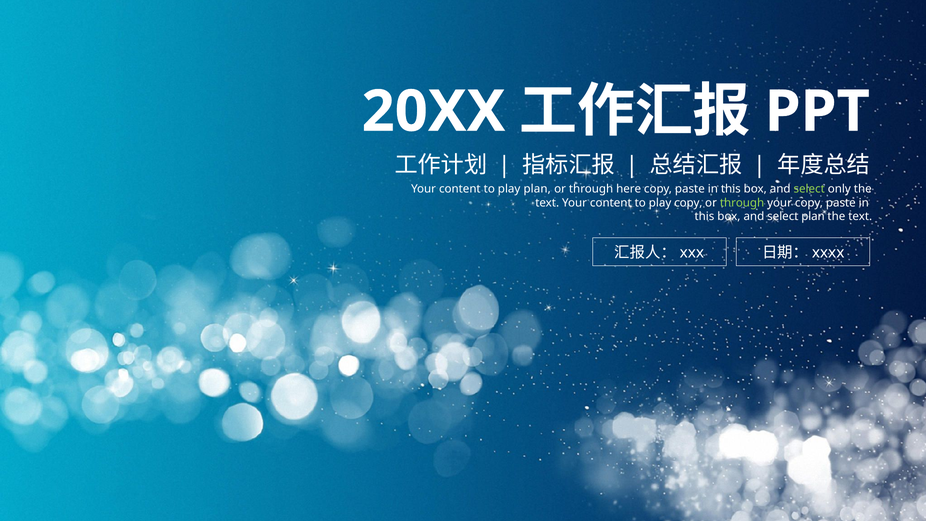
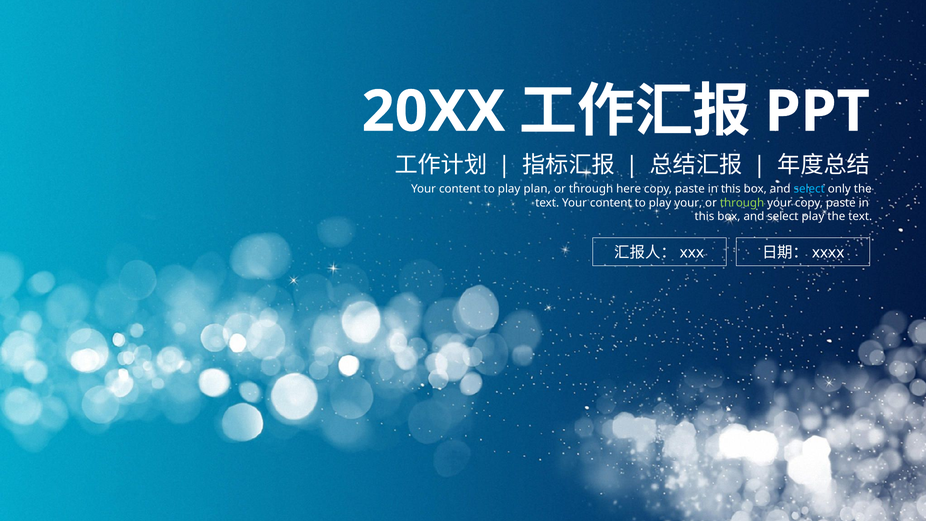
select at (809, 189) colour: light green -> light blue
play copy: copy -> your
select plan: plan -> play
